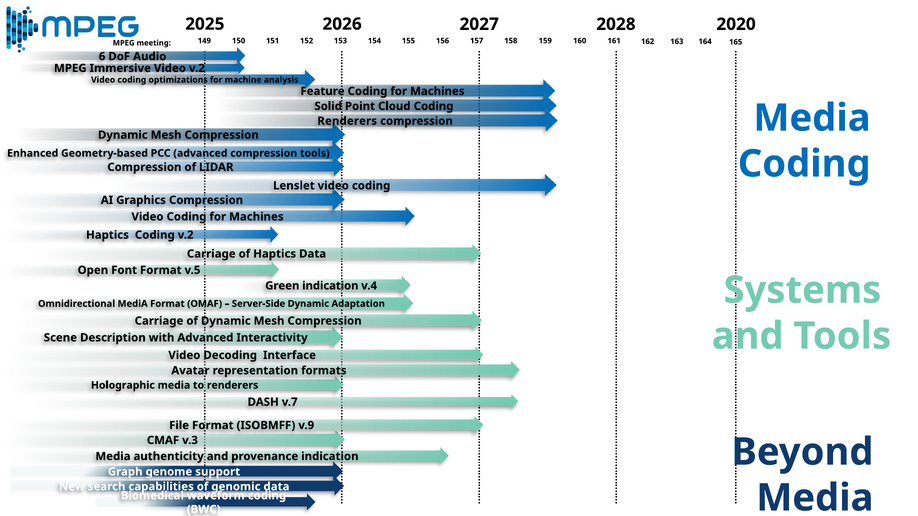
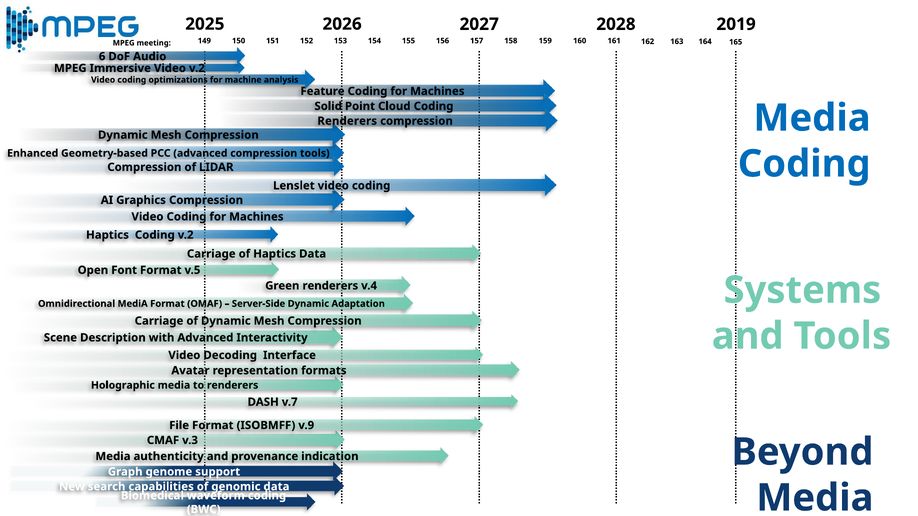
2020: 2020 -> 2019
Green indication: indication -> renderers
